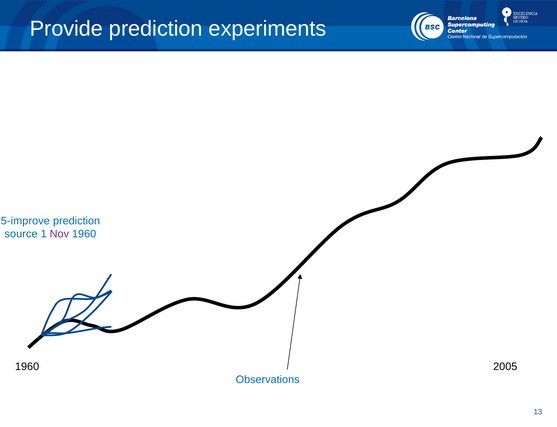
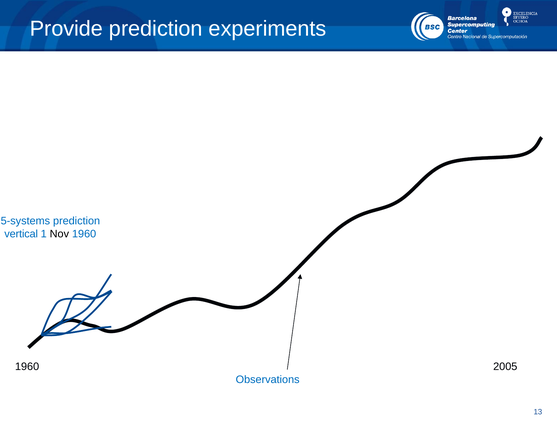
5-improve: 5-improve -> 5-systems
source: source -> vertical
Nov colour: purple -> black
